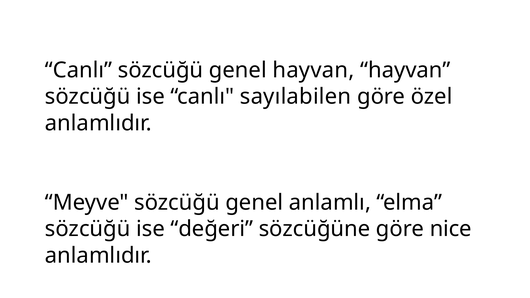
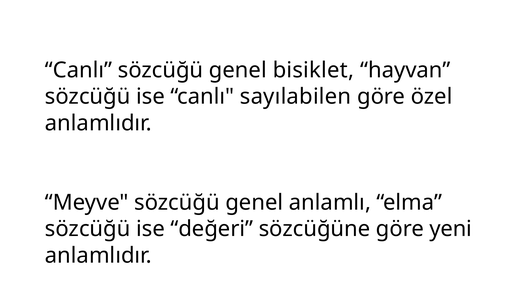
genel hayvan: hayvan -> bisiklet
nice: nice -> yeni
